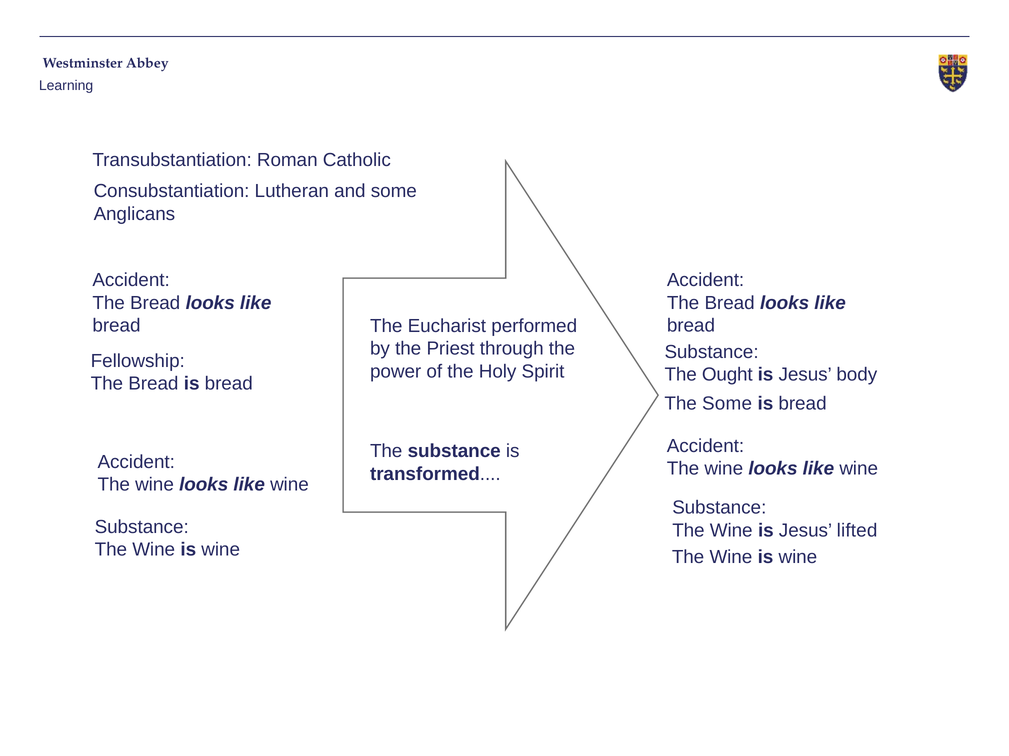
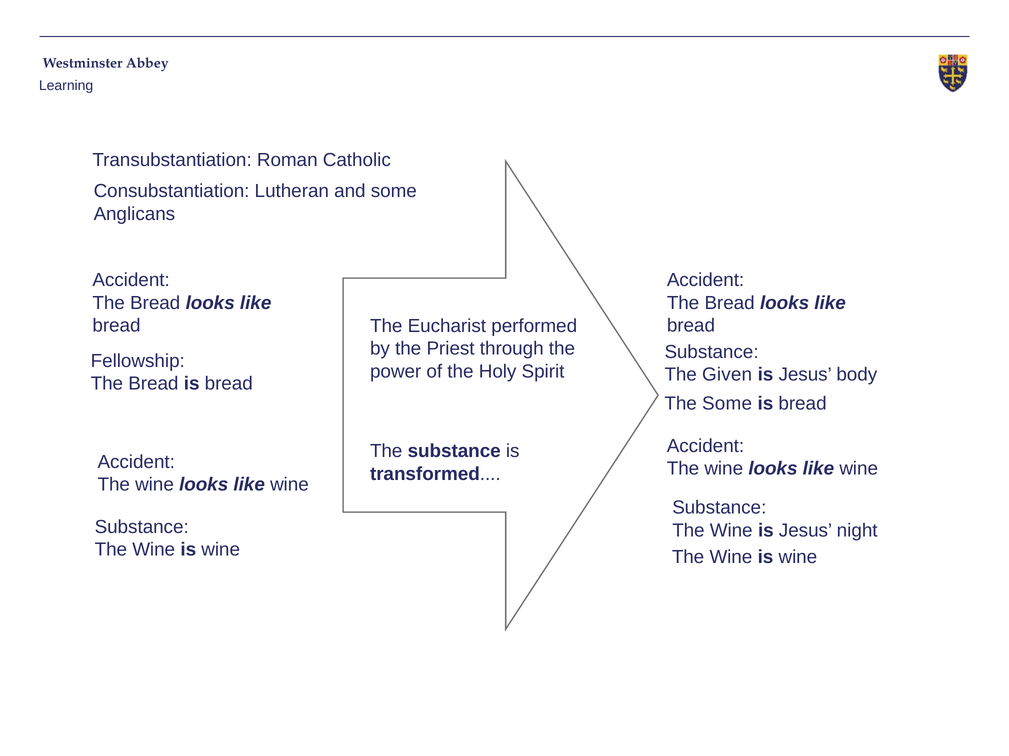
Ought: Ought -> Given
lifted: lifted -> night
